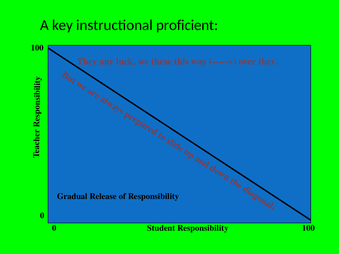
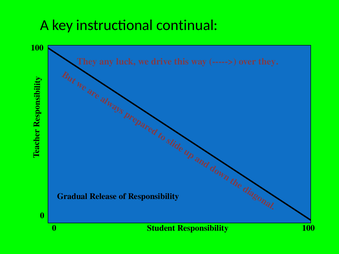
proficient: proficient -> continual
these: these -> drive
